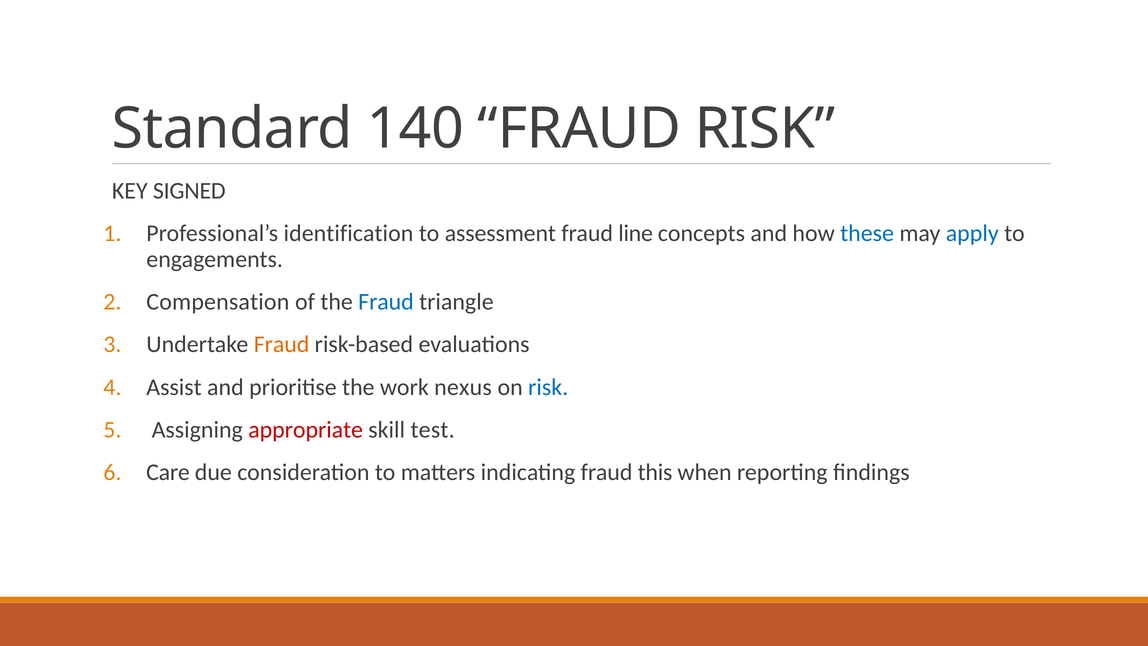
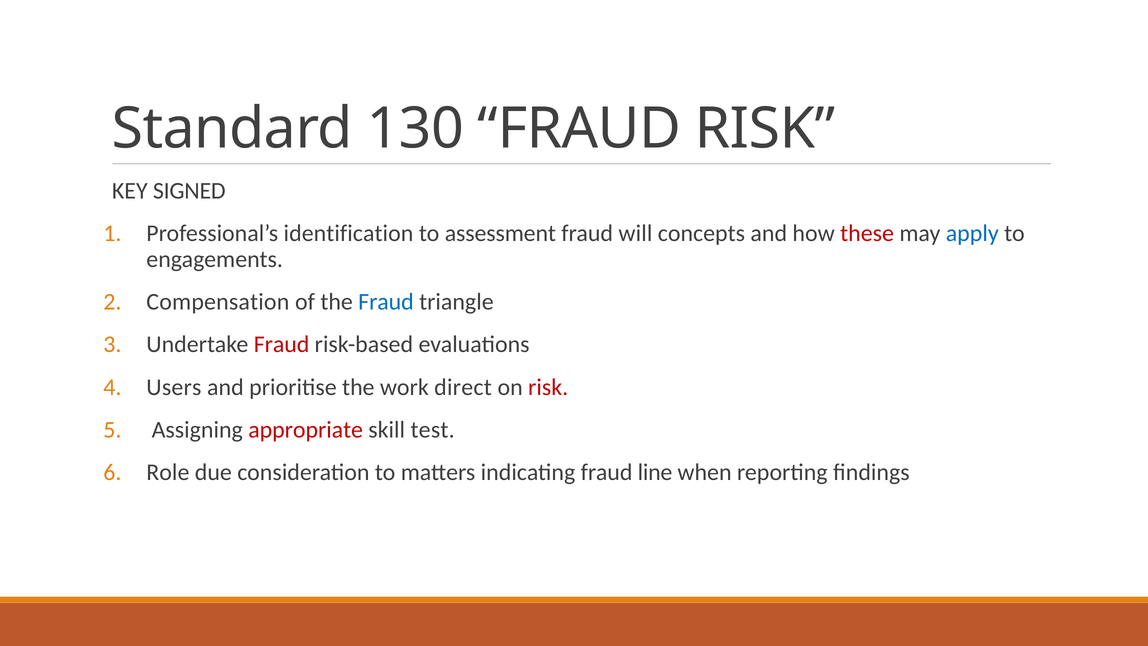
140: 140 -> 130
line: line -> will
these colour: blue -> red
Fraud at (282, 344) colour: orange -> red
Assist: Assist -> Users
nexus: nexus -> direct
risk at (548, 387) colour: blue -> red
Care: Care -> Role
this: this -> line
